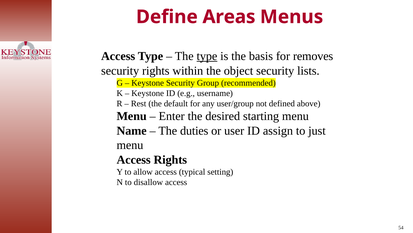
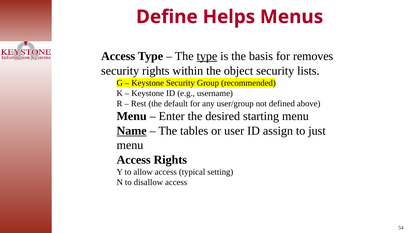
Areas: Areas -> Helps
Name underline: none -> present
duties: duties -> tables
